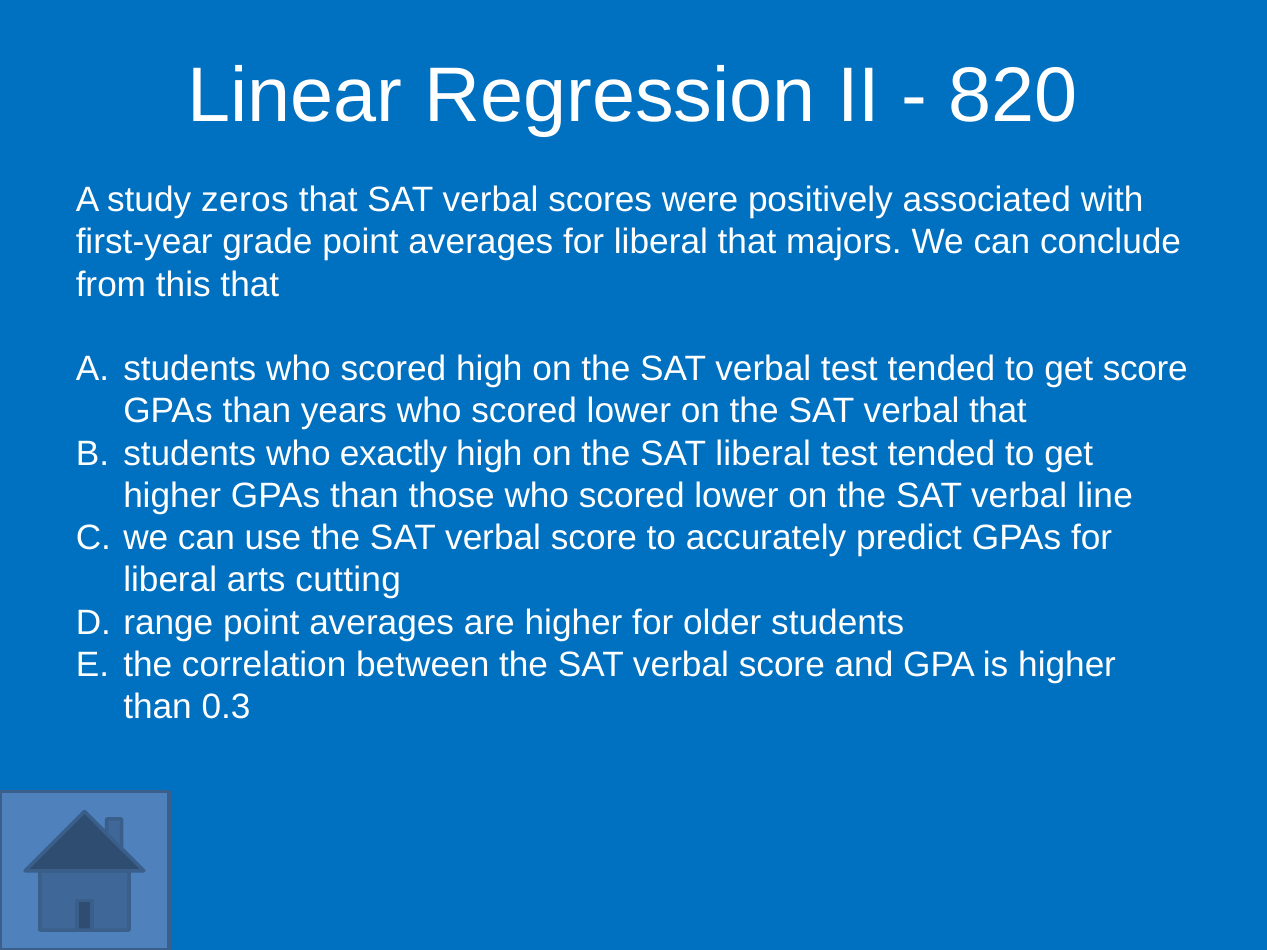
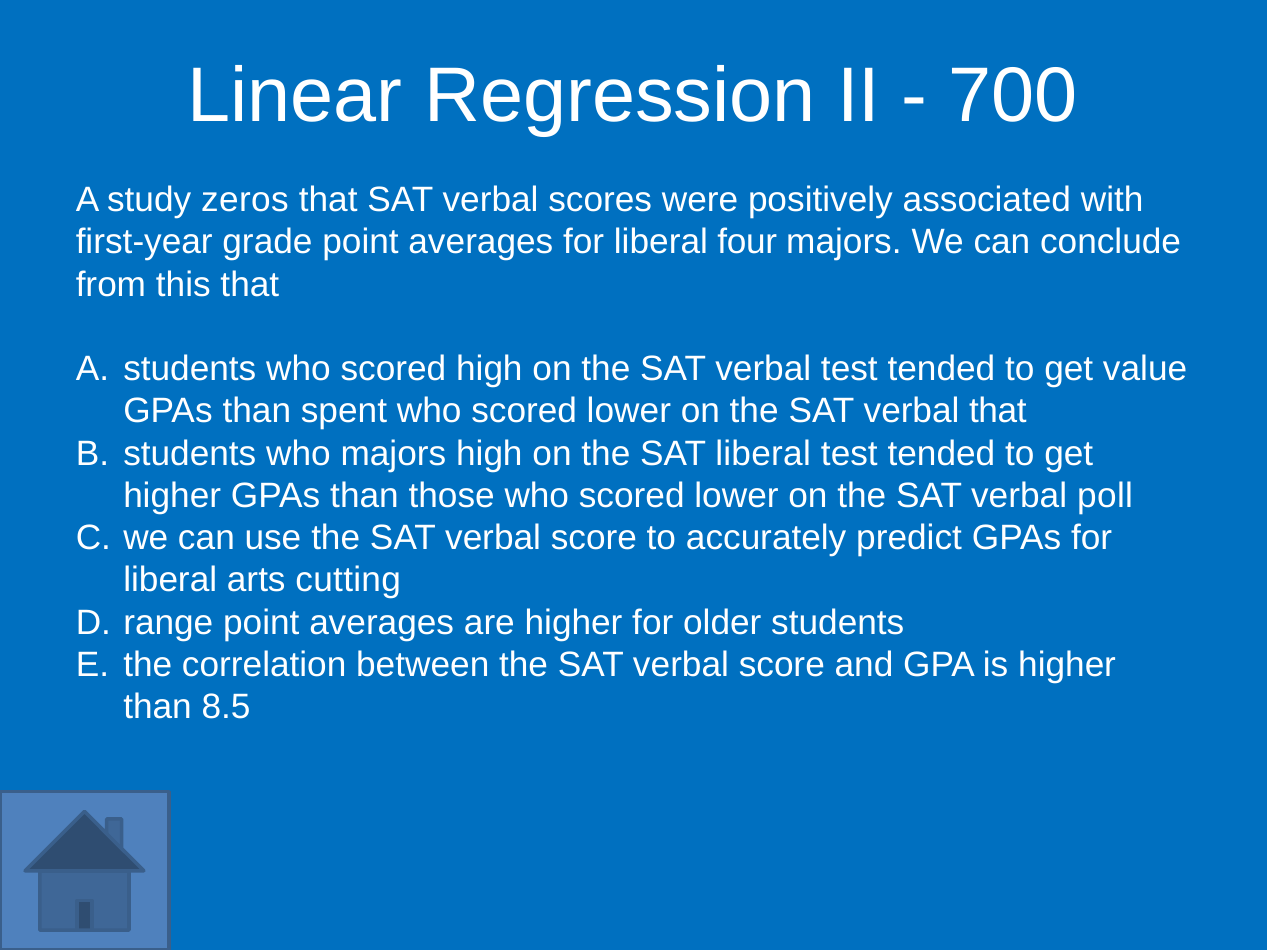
820: 820 -> 700
liberal that: that -> four
get score: score -> value
years: years -> spent
who exactly: exactly -> majors
line: line -> poll
0.3: 0.3 -> 8.5
